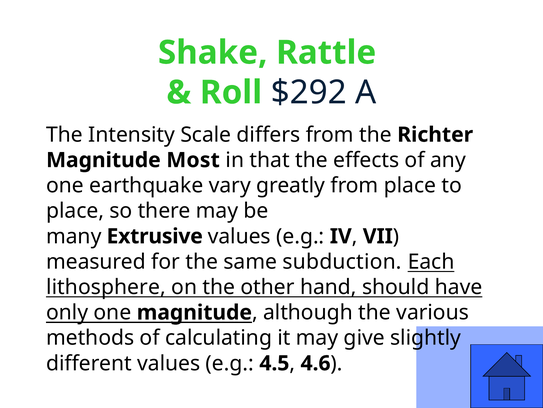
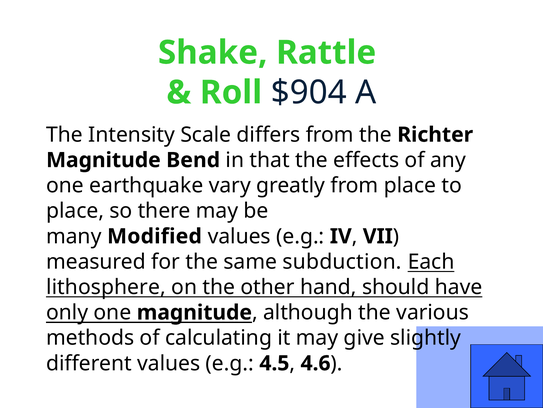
$292: $292 -> $904
Most: Most -> Bend
Extrusive: Extrusive -> Modified
